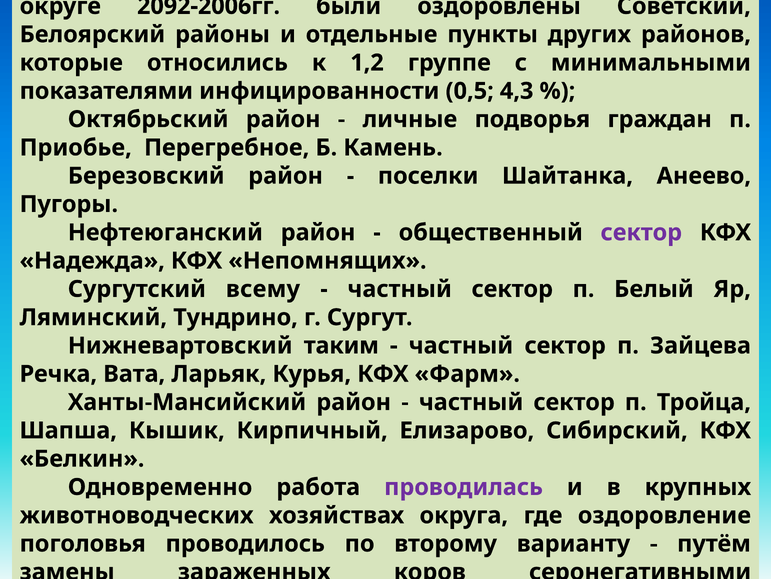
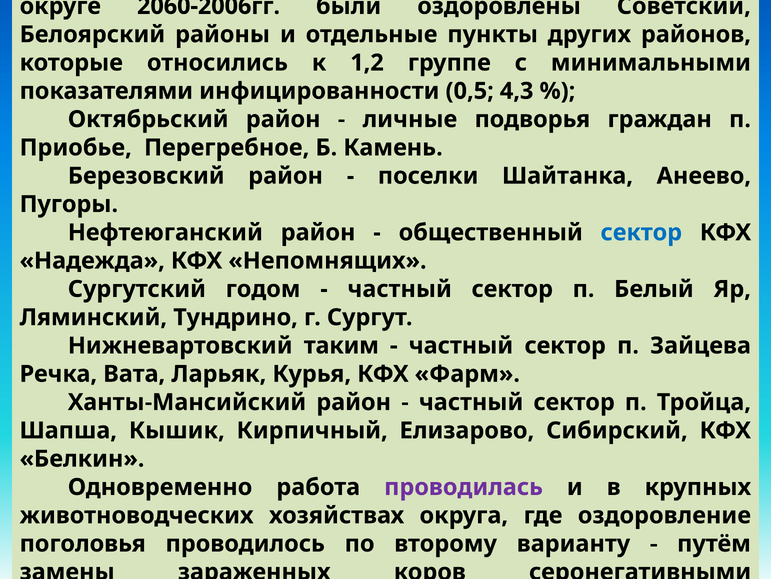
2092-2006гг: 2092-2006гг -> 2060-2006гг
сектор at (641, 232) colour: purple -> blue
всему: всему -> годом
